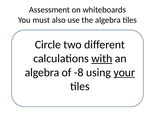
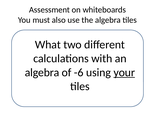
Circle: Circle -> What
with underline: present -> none
-8: -8 -> -6
